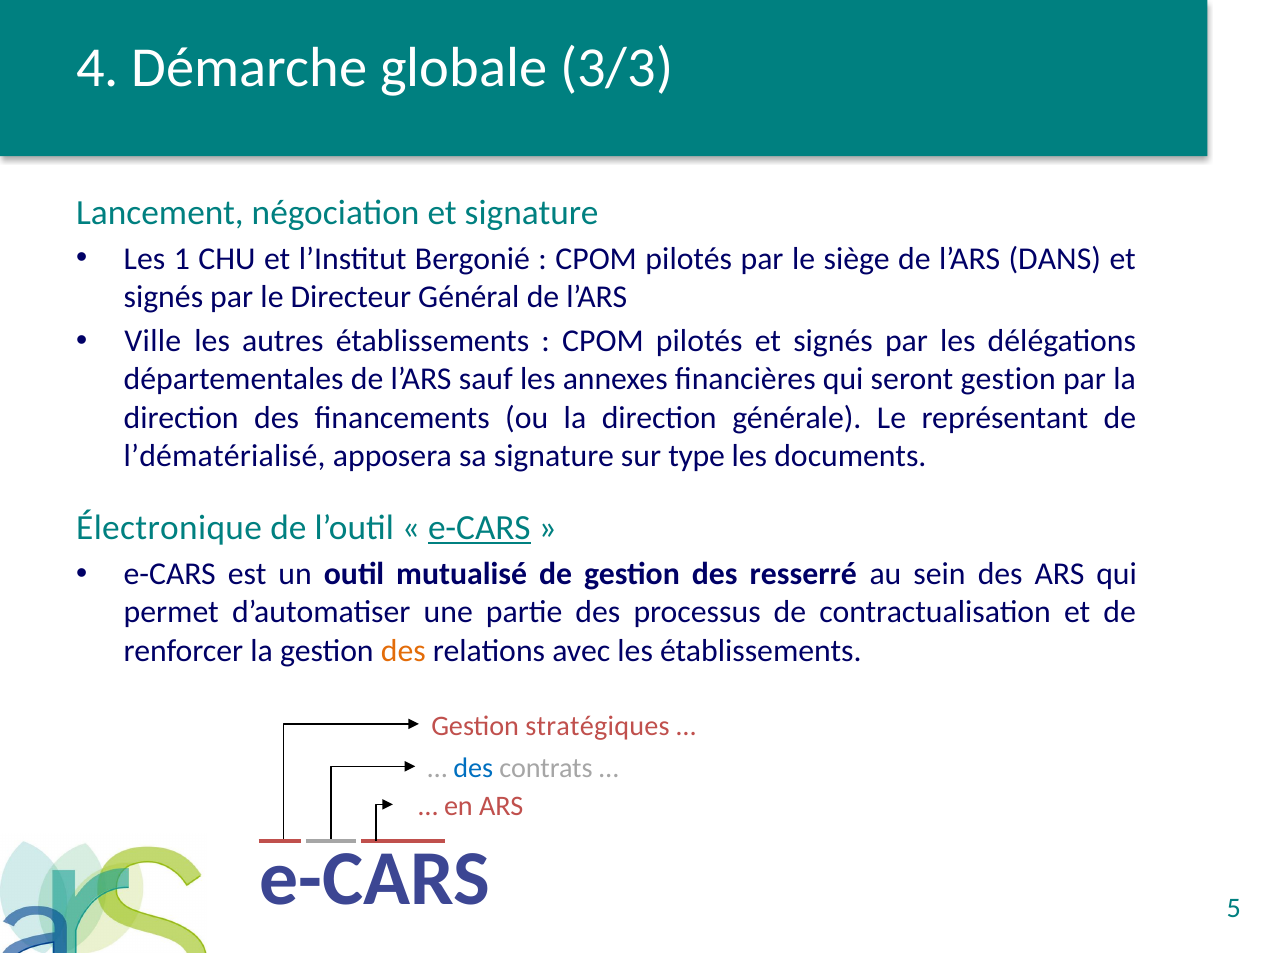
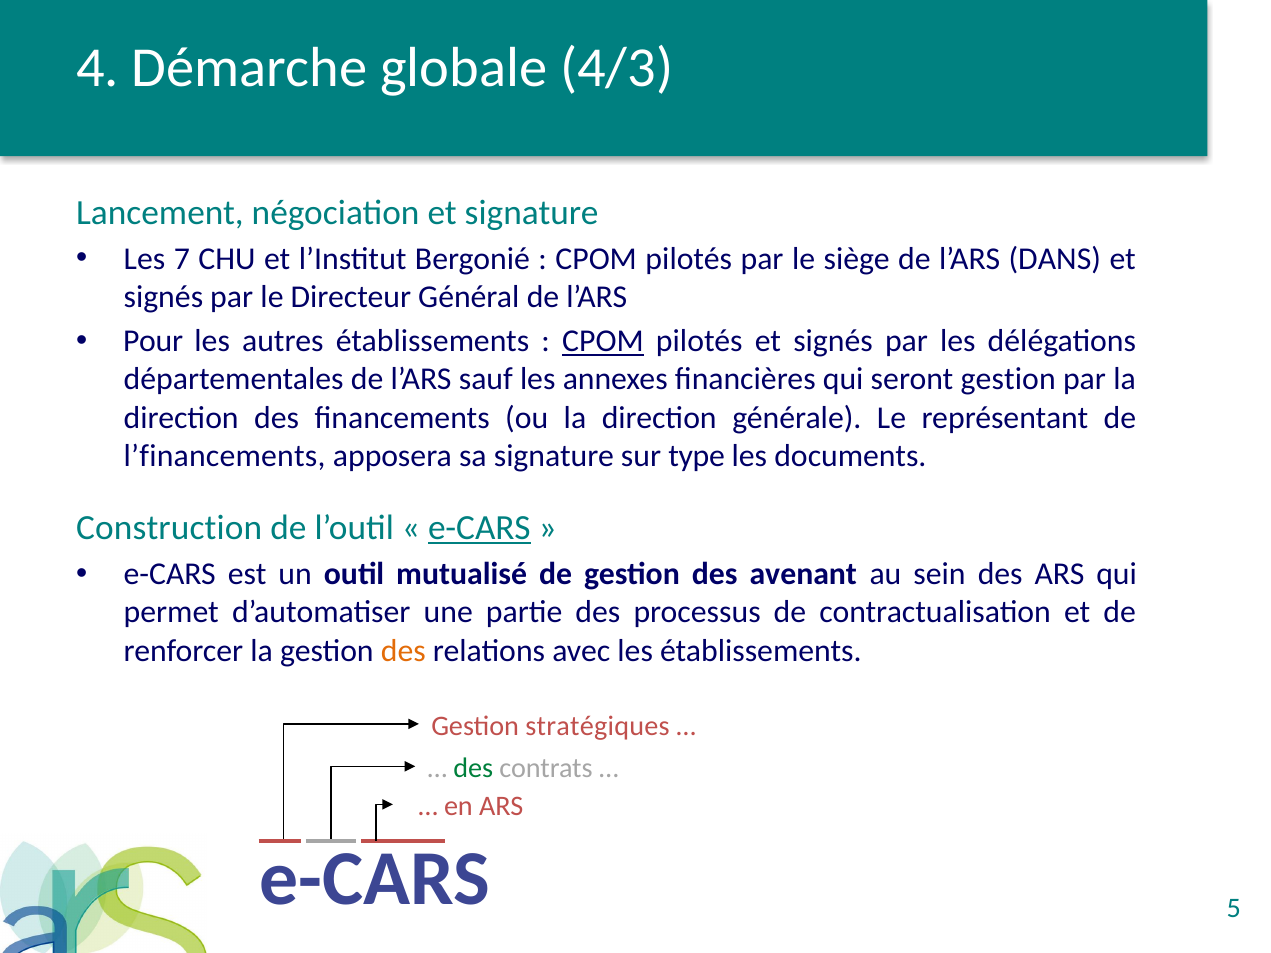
3/3: 3/3 -> 4/3
1: 1 -> 7
Ville: Ville -> Pour
CPOM at (603, 341) underline: none -> present
l’dématérialisé: l’dématérialisé -> l’financements
Électronique: Électronique -> Construction
resserré: resserré -> avenant
des at (473, 768) colour: blue -> green
